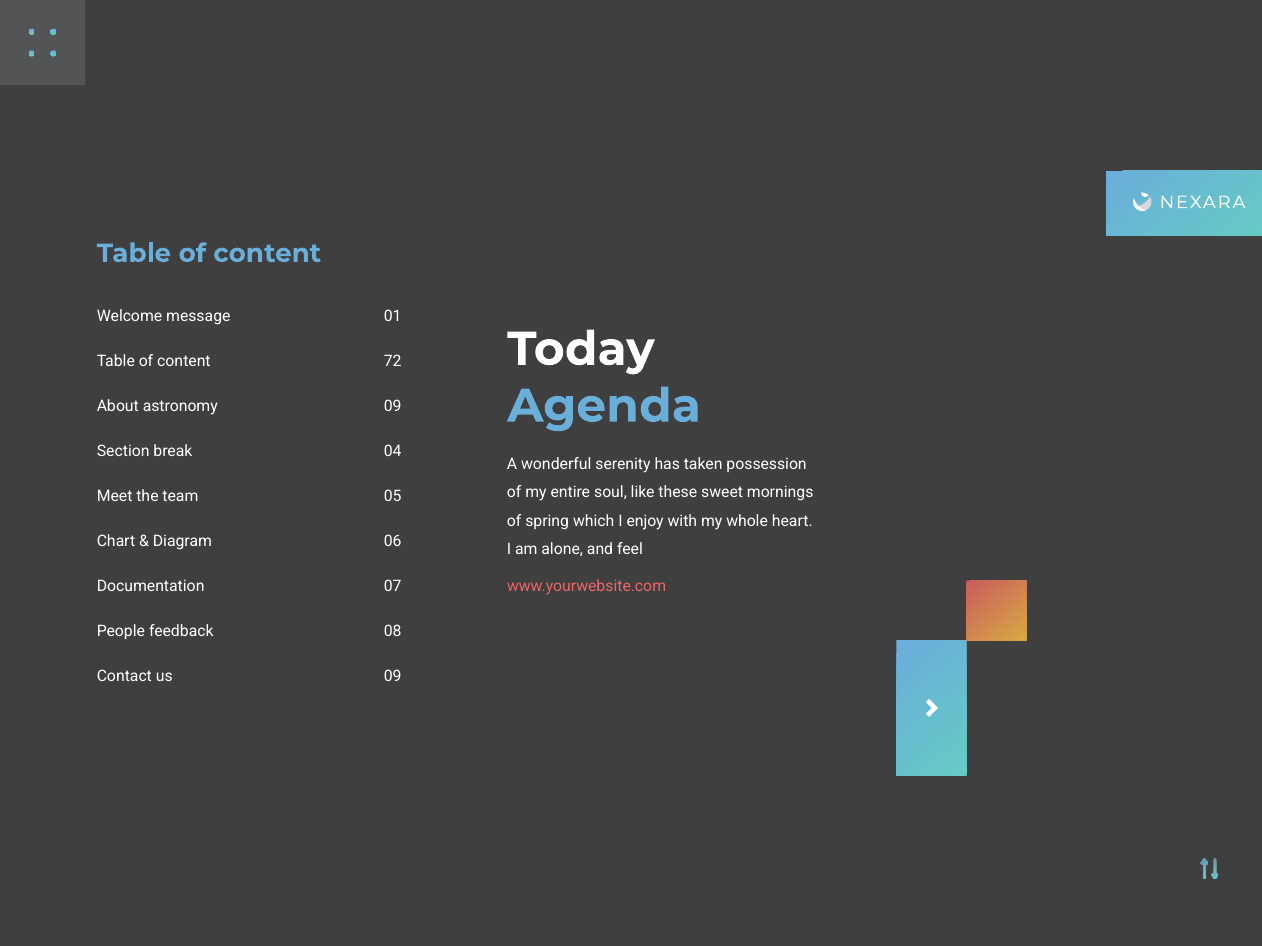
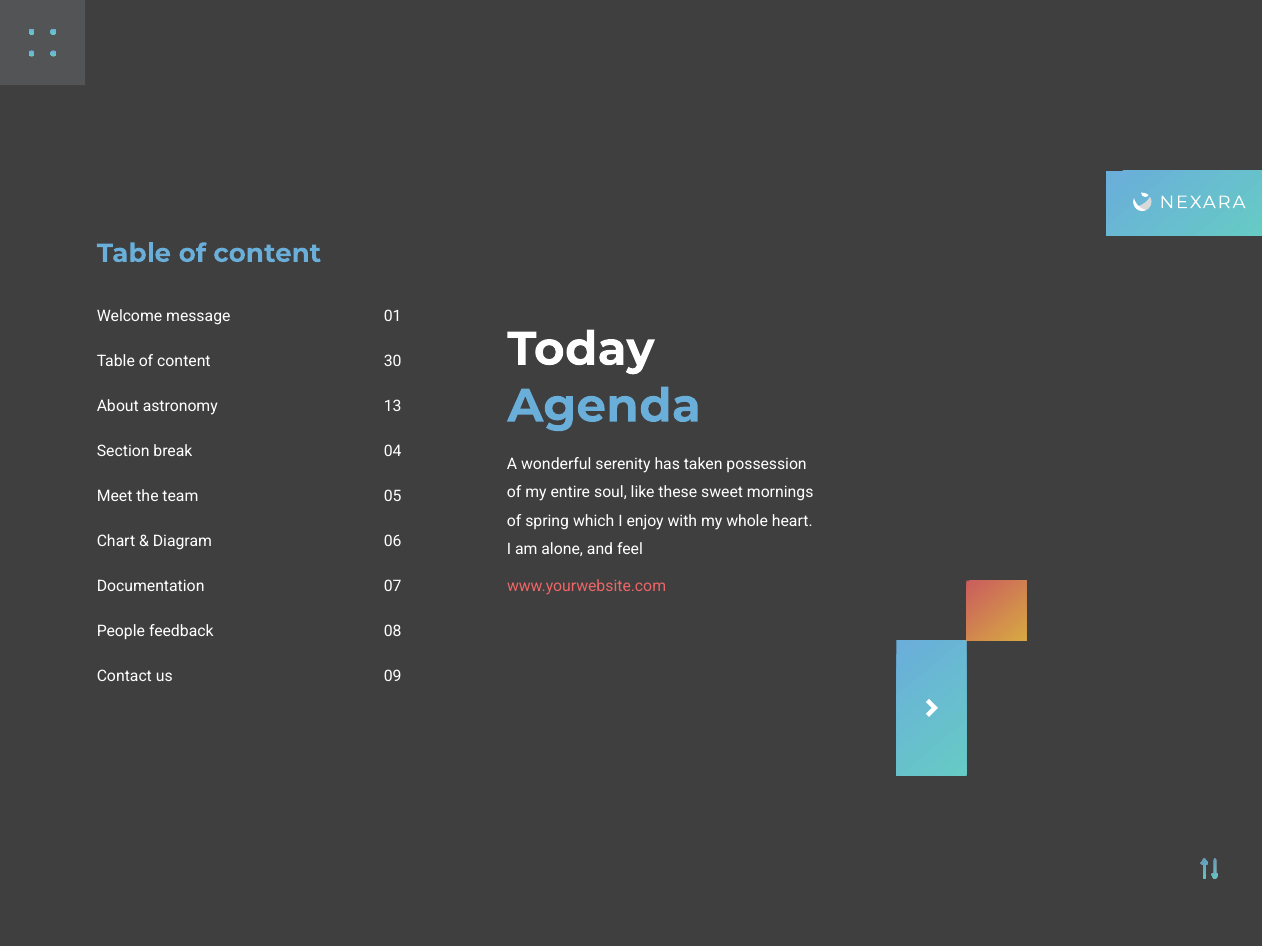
72: 72 -> 30
astronomy 09: 09 -> 13
